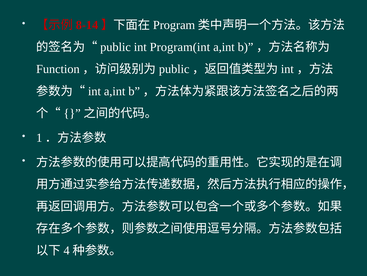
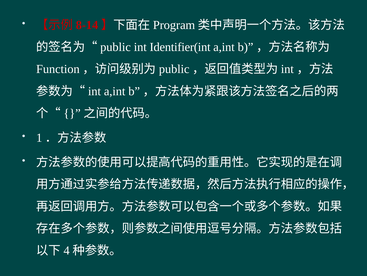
Program(int: Program(int -> Identifier(int
